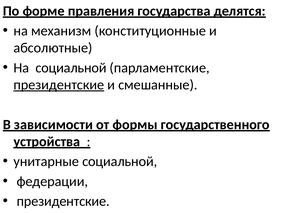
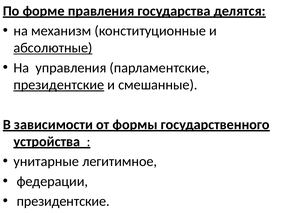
абсолютные underline: none -> present
На социальной: социальной -> управления
унитарные социальной: социальной -> легитимное
